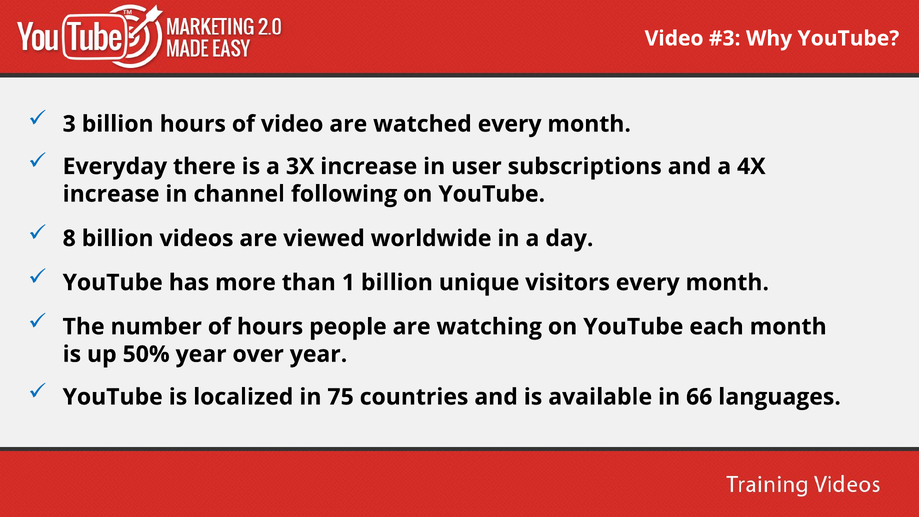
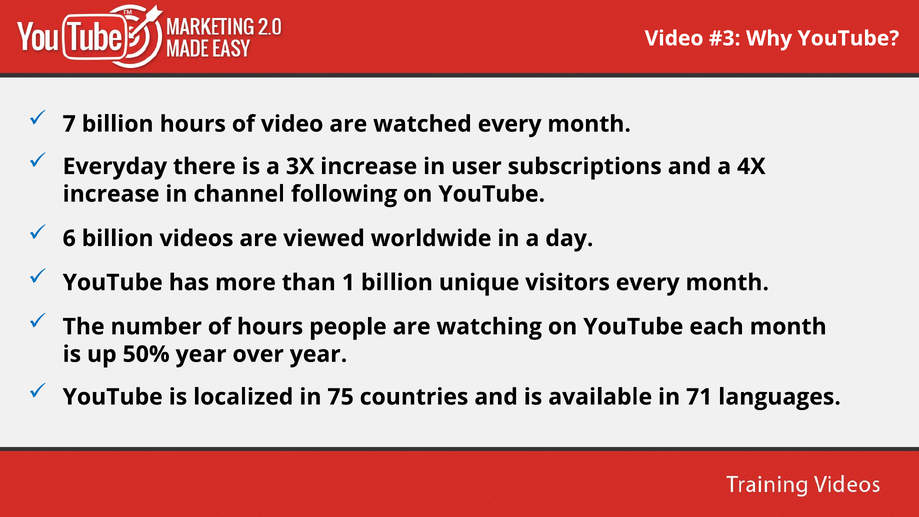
3: 3 -> 7
8: 8 -> 6
66: 66 -> 71
